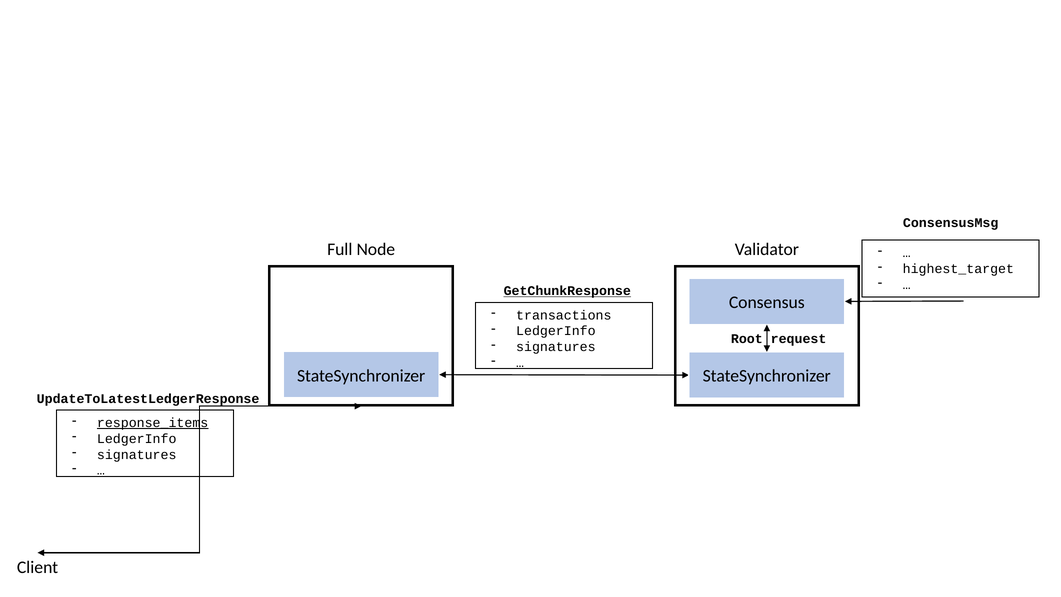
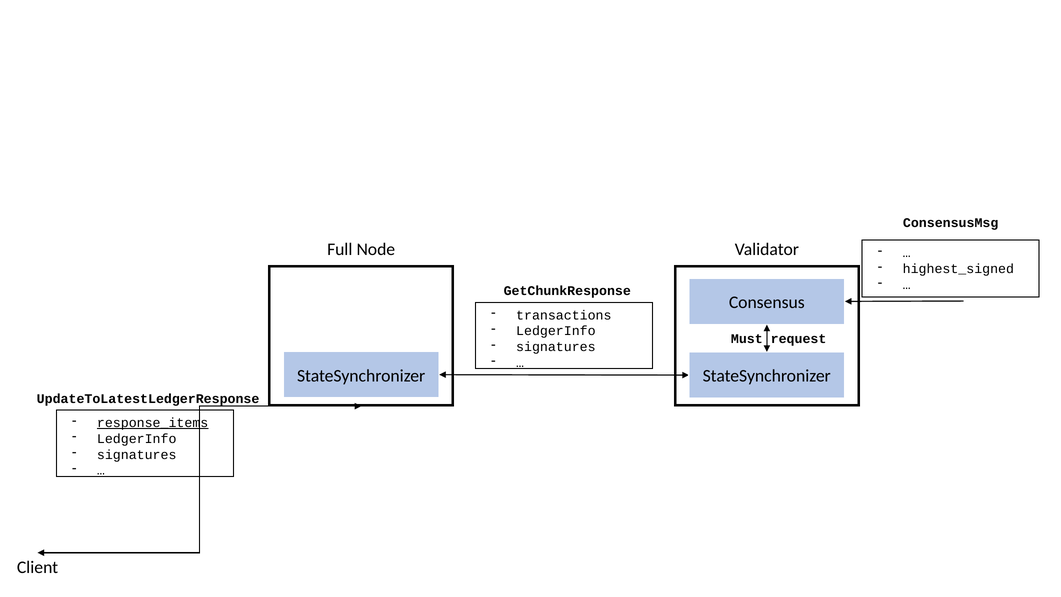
highest_target: highest_target -> highest_signed
GetChunkResponse underline: present -> none
Root: Root -> Must
